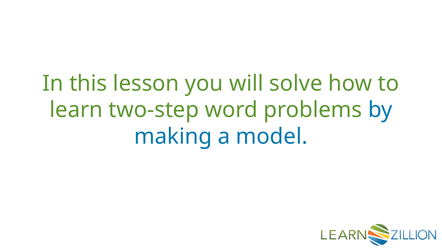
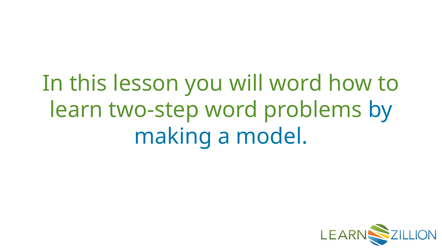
will solve: solve -> word
